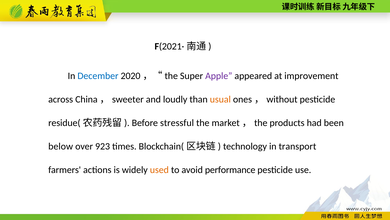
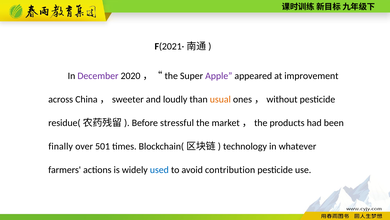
December colour: blue -> purple
below: below -> finally
923: 923 -> 501
transport: transport -> whatever
used colour: orange -> blue
performance: performance -> contribution
